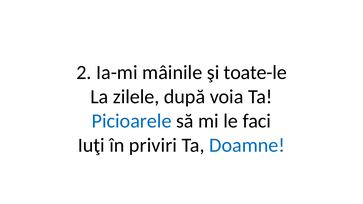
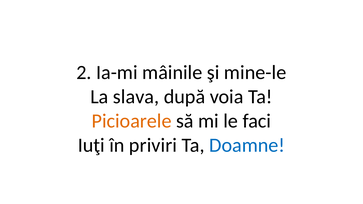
toate-le: toate-le -> mine-le
zilele: zilele -> slava
Picioarele colour: blue -> orange
